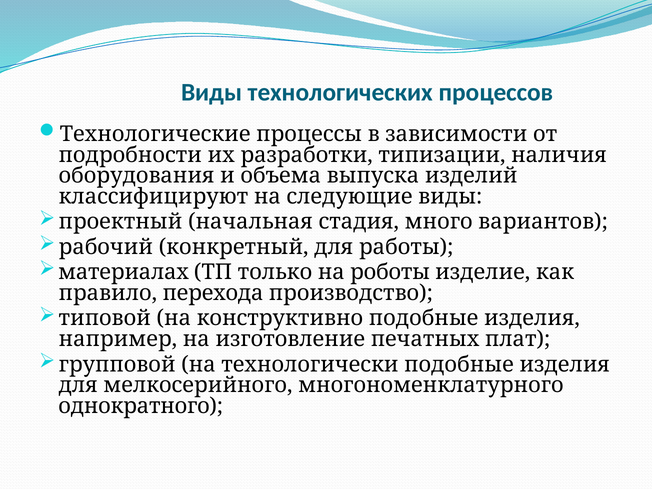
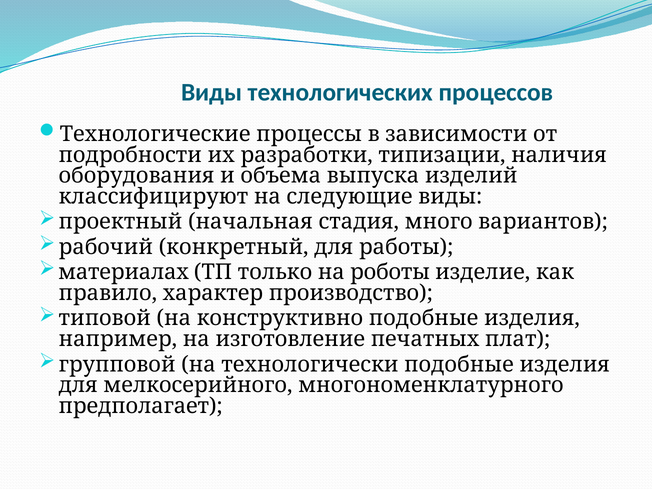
перехода: перехода -> характер
однократного: однократного -> предполагает
